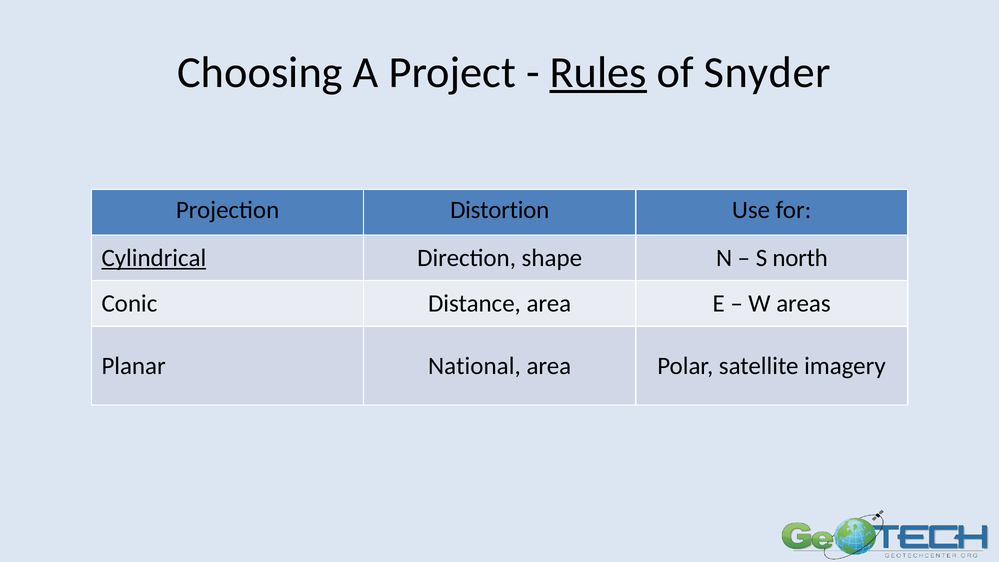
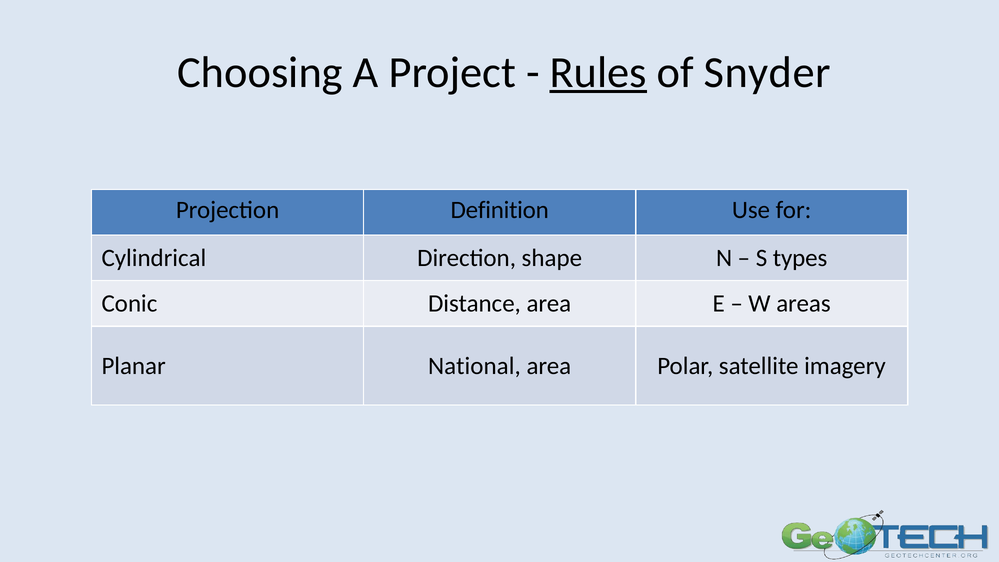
Distortion: Distortion -> Definition
Cylindrical underline: present -> none
north: north -> types
